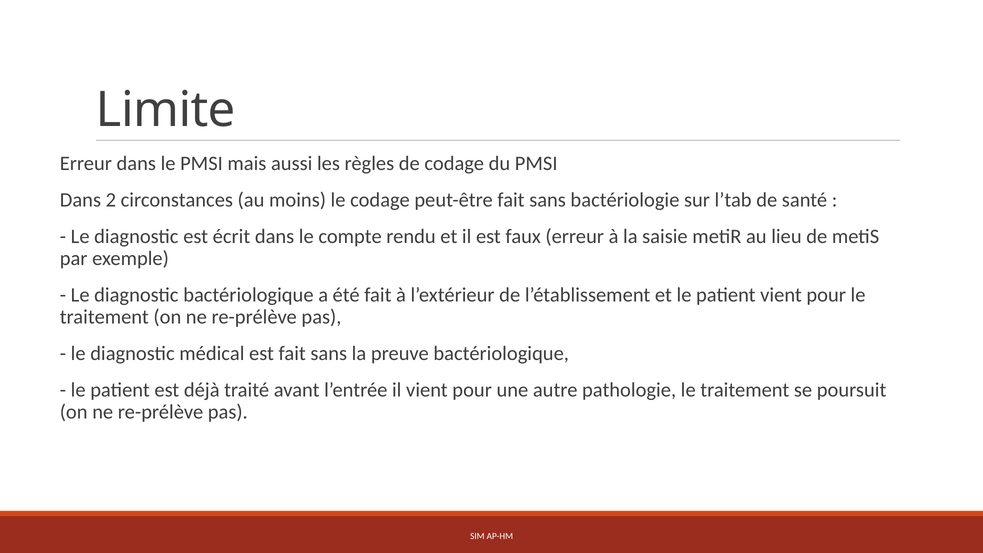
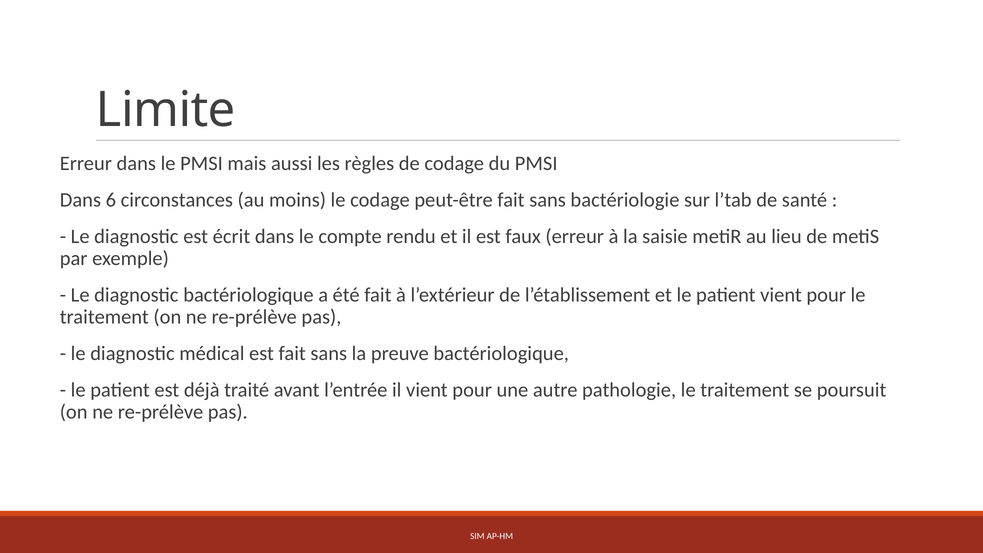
2: 2 -> 6
